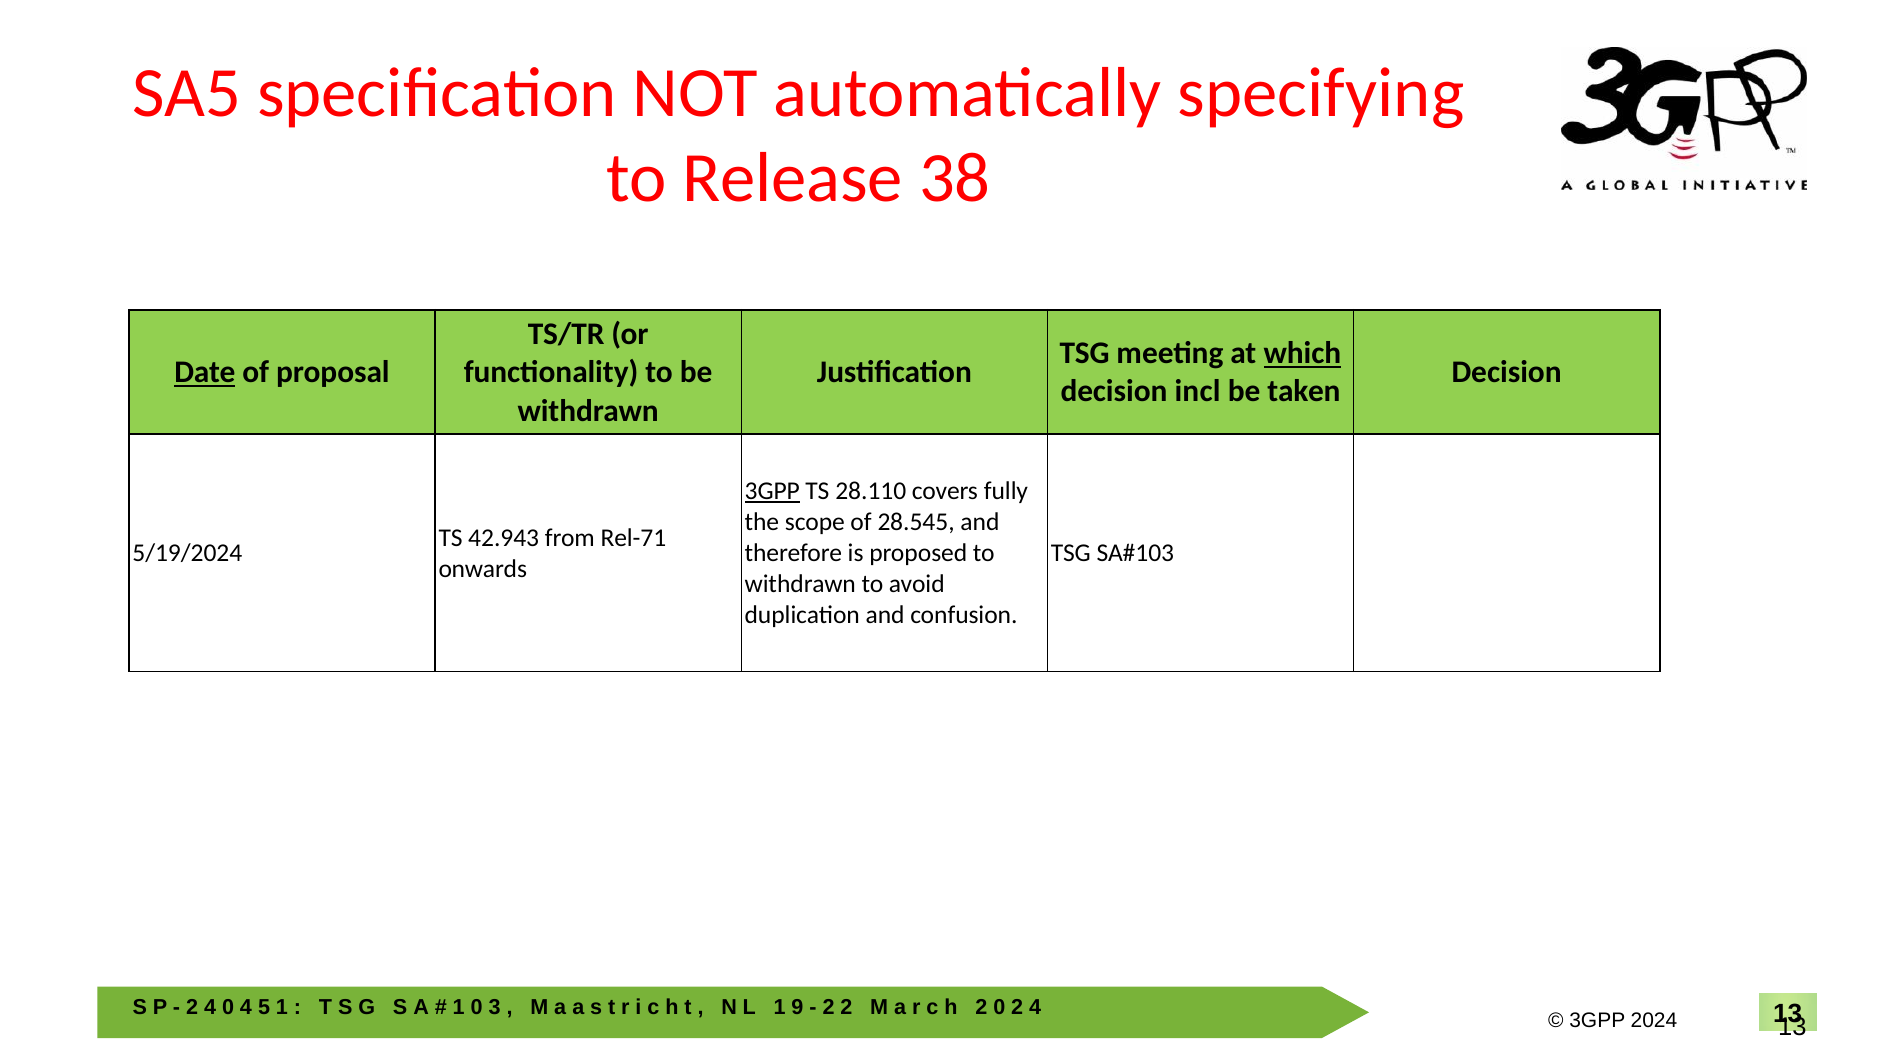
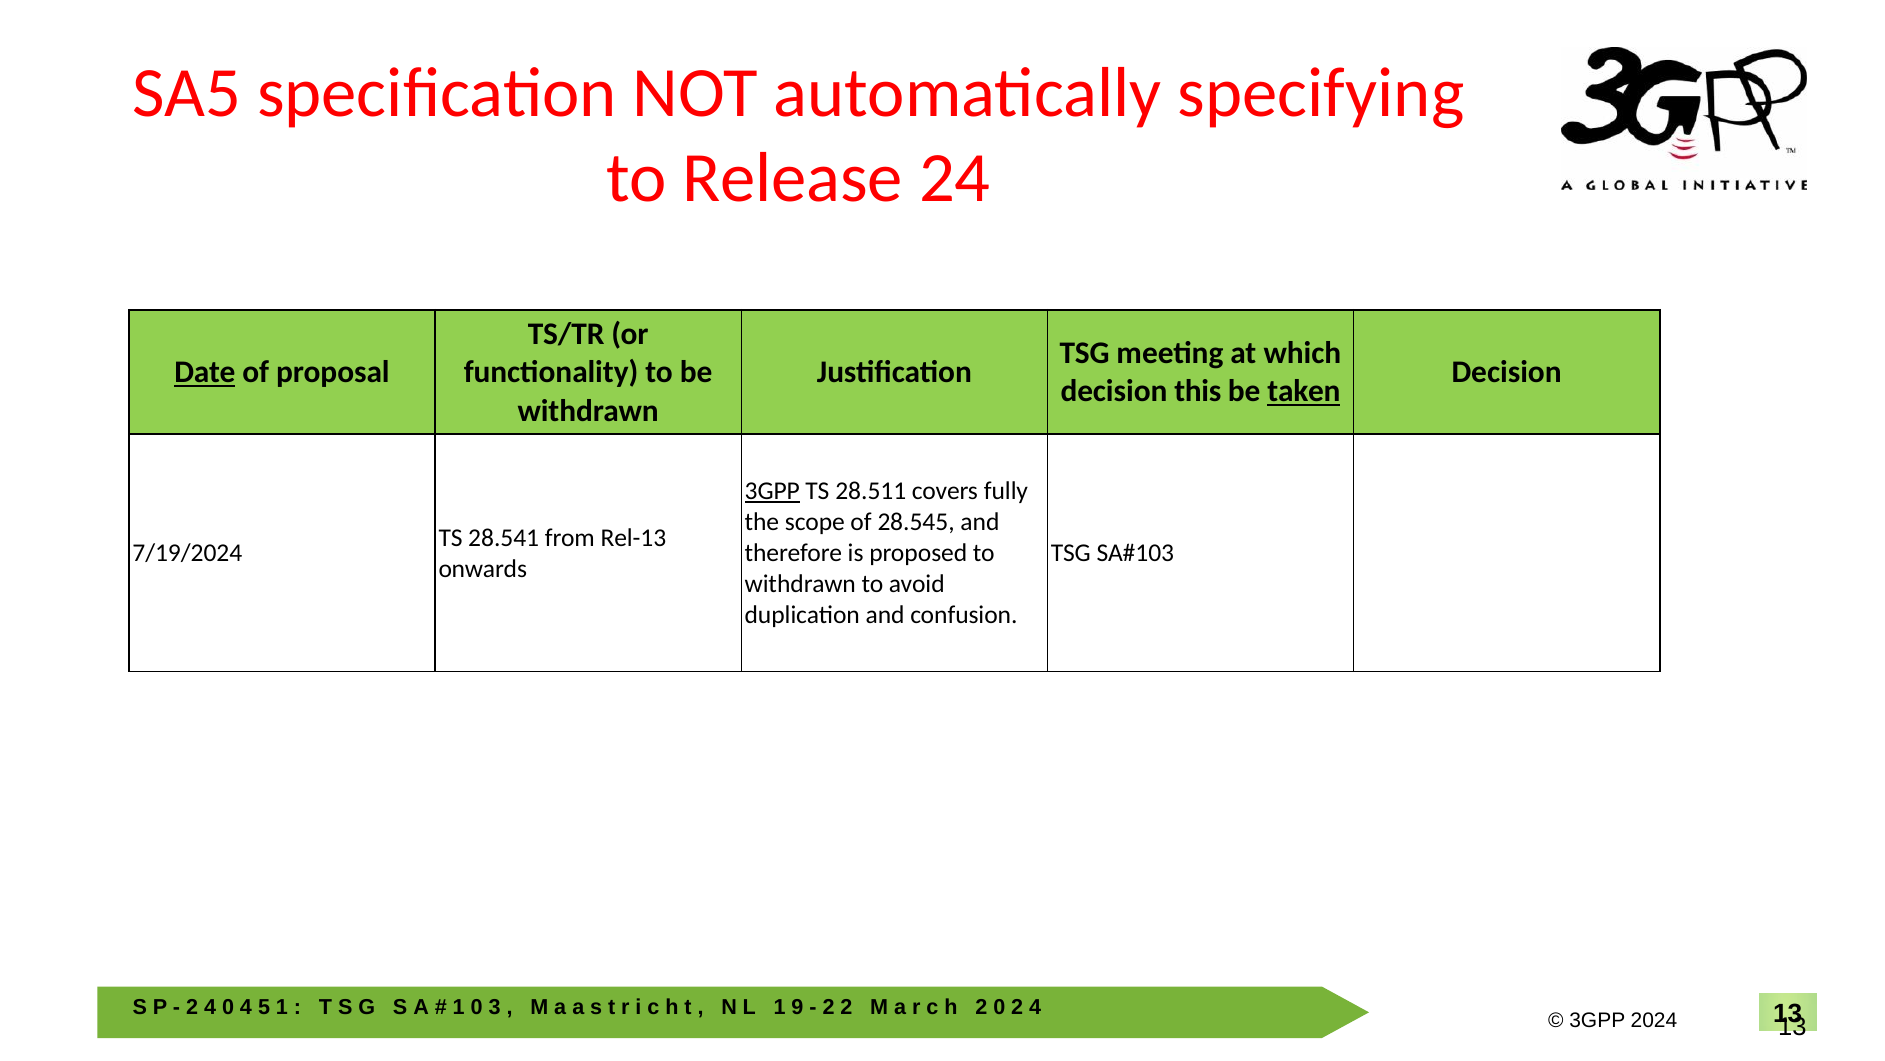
38: 38 -> 24
which underline: present -> none
incl: incl -> this
taken underline: none -> present
28.110: 28.110 -> 28.511
42.943: 42.943 -> 28.541
Rel-71: Rel-71 -> Rel-13
5/19/2024: 5/19/2024 -> 7/19/2024
